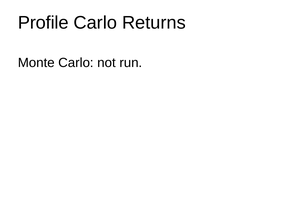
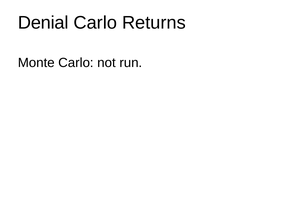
Profile: Profile -> Denial
